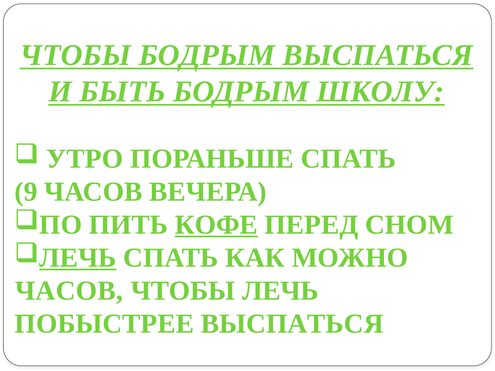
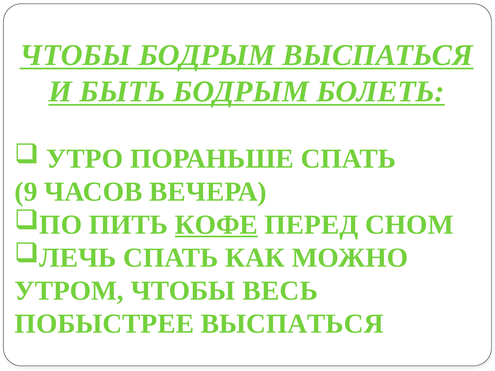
ШКОЛУ: ШКОЛУ -> БОЛЕТЬ
ЛЕЧЬ at (78, 258) underline: present -> none
ЧАСОВ at (69, 291): ЧАСОВ -> УТРОМ
ЧТОБЫ ЛЕЧЬ: ЛЕЧЬ -> ВЕСЬ
